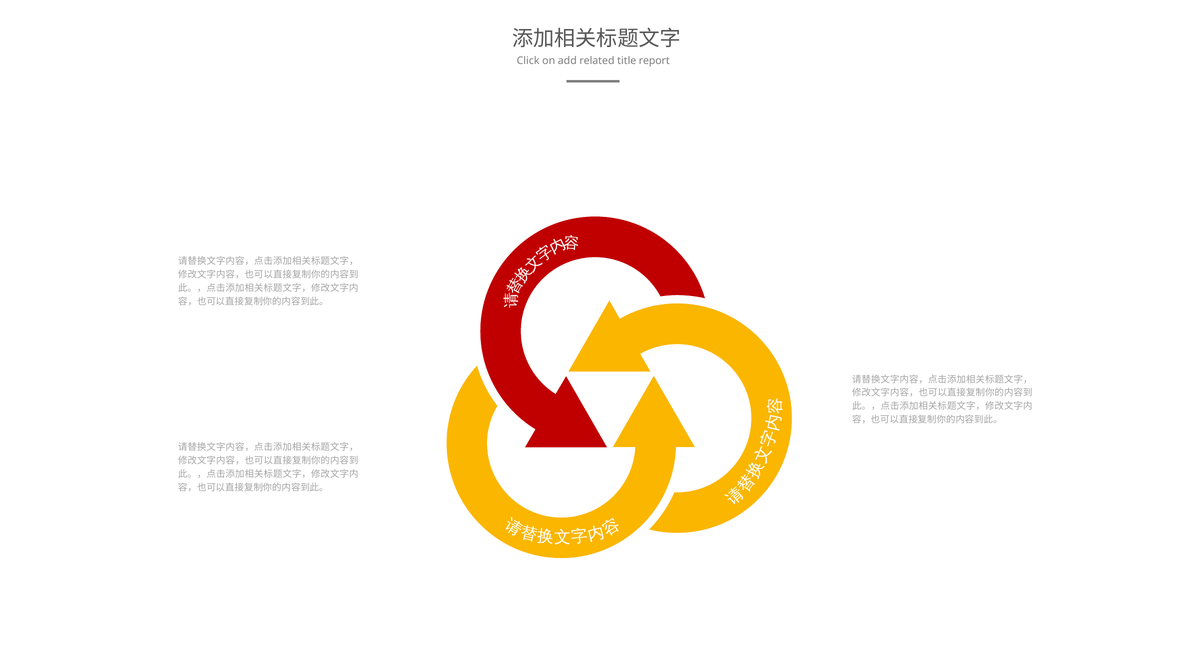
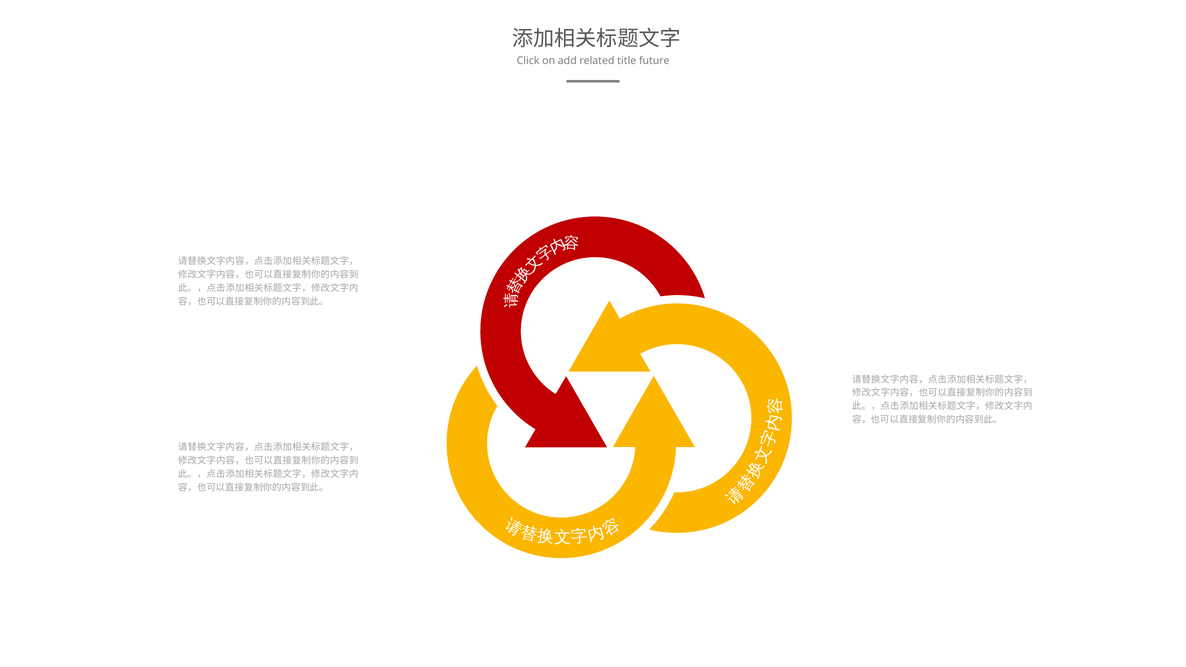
report: report -> future
